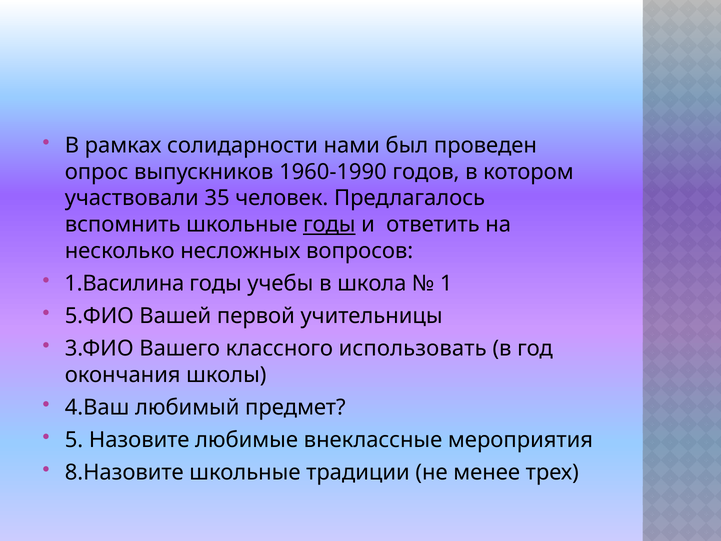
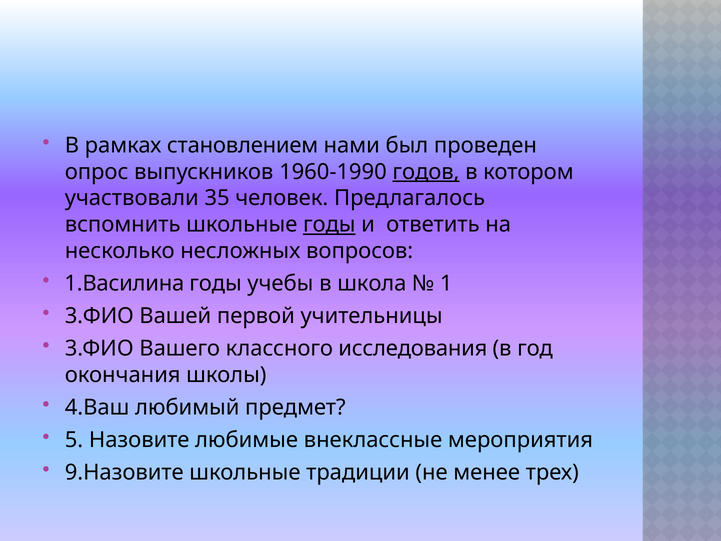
солидарности: солидарности -> становлением
годов underline: none -> present
5.ФИО at (99, 316): 5.ФИО -> 3.ФИО
использовать: использовать -> исследования
8.Назовите: 8.Назовите -> 9.Назовите
